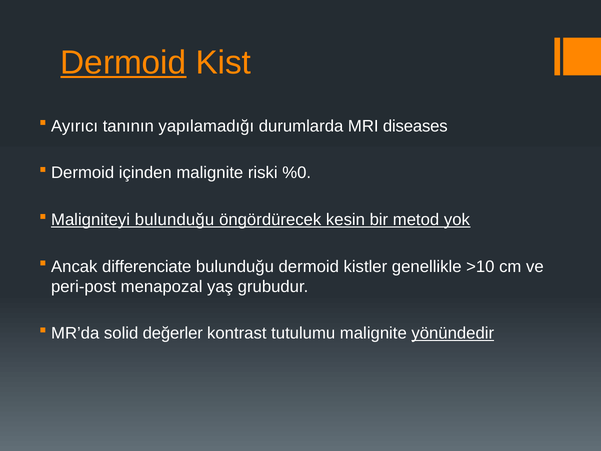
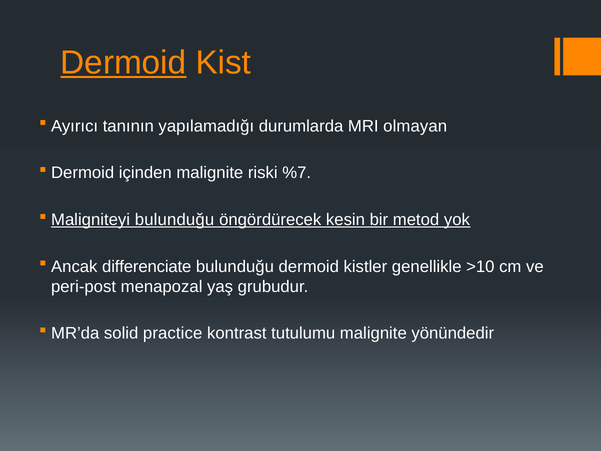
diseases: diseases -> olmayan
%0: %0 -> %7
değerler: değerler -> practice
yönündedir underline: present -> none
